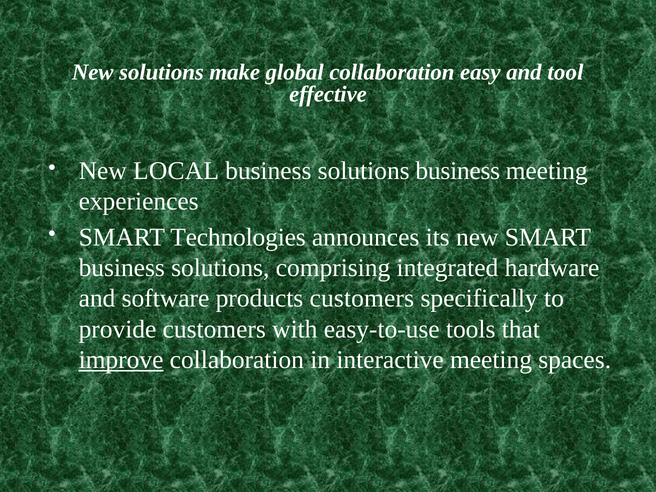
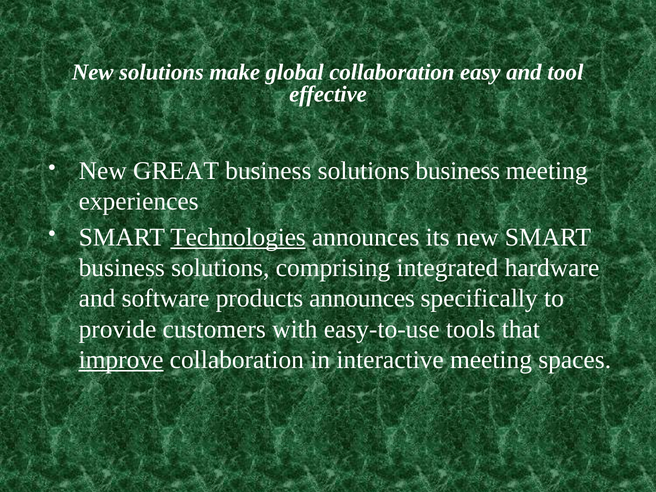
LOCAL: LOCAL -> GREAT
Technologies underline: none -> present
products customers: customers -> announces
